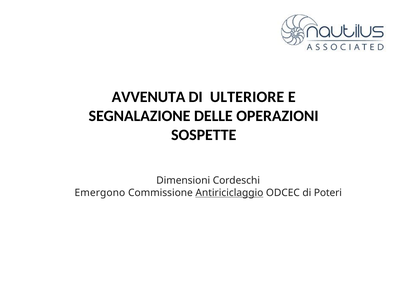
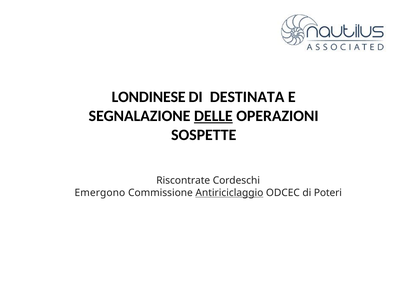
AVVENUTA: AVVENUTA -> LONDINESE
ULTERIORE: ULTERIORE -> DESTINATA
DELLE underline: none -> present
Dimensioni: Dimensioni -> Riscontrate
